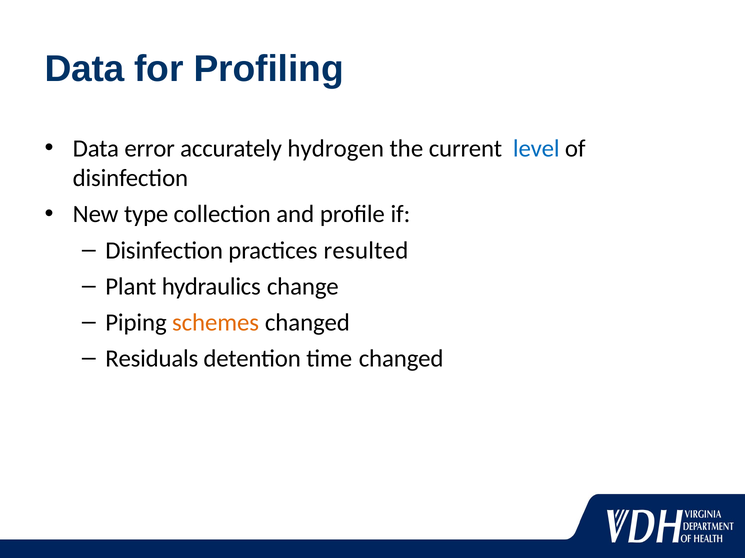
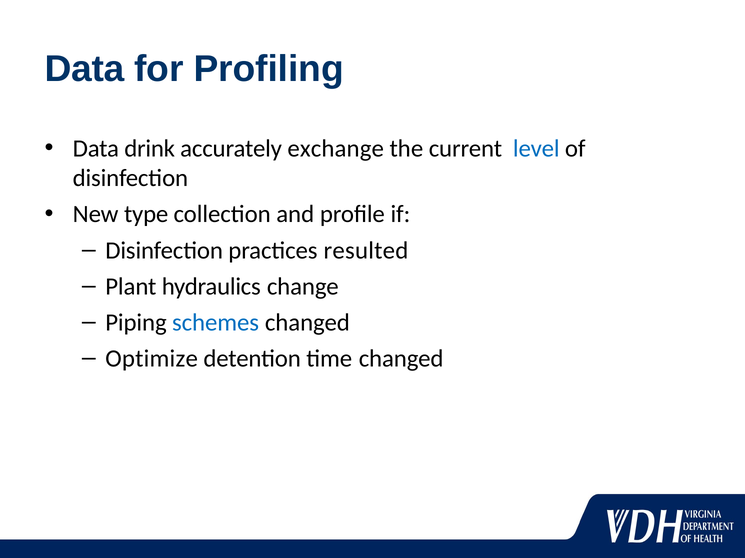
error: error -> drink
hydrogen: hydrogen -> exchange
schemes colour: orange -> blue
Residuals: Residuals -> Optimize
